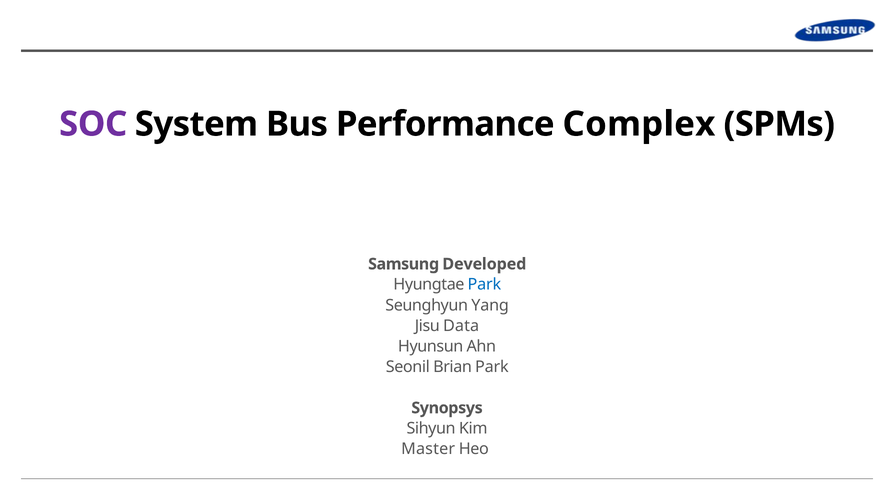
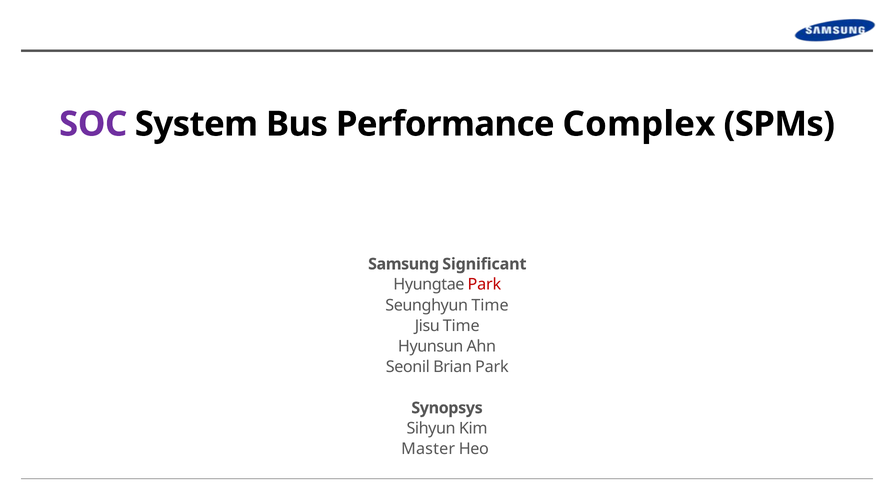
Developed: Developed -> Significant
Park at (484, 285) colour: blue -> red
Seunghyun Yang: Yang -> Time
Jisu Data: Data -> Time
